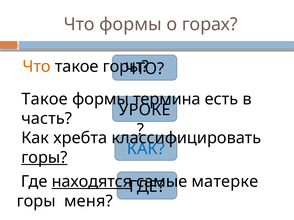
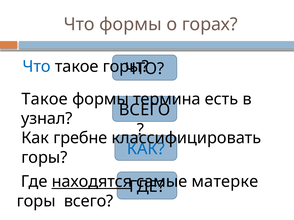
Что at (37, 67) colour: orange -> blue
УРОКЕ at (145, 110): УРОКЕ -> ВСЕГО
часть: часть -> узнал
хребта: хребта -> гребне
горы at (44, 158) underline: present -> none
горы меня: меня -> всего
